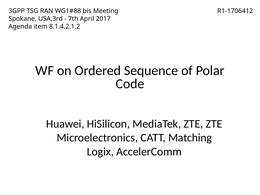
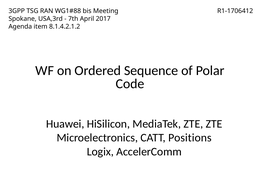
Matching: Matching -> Positions
